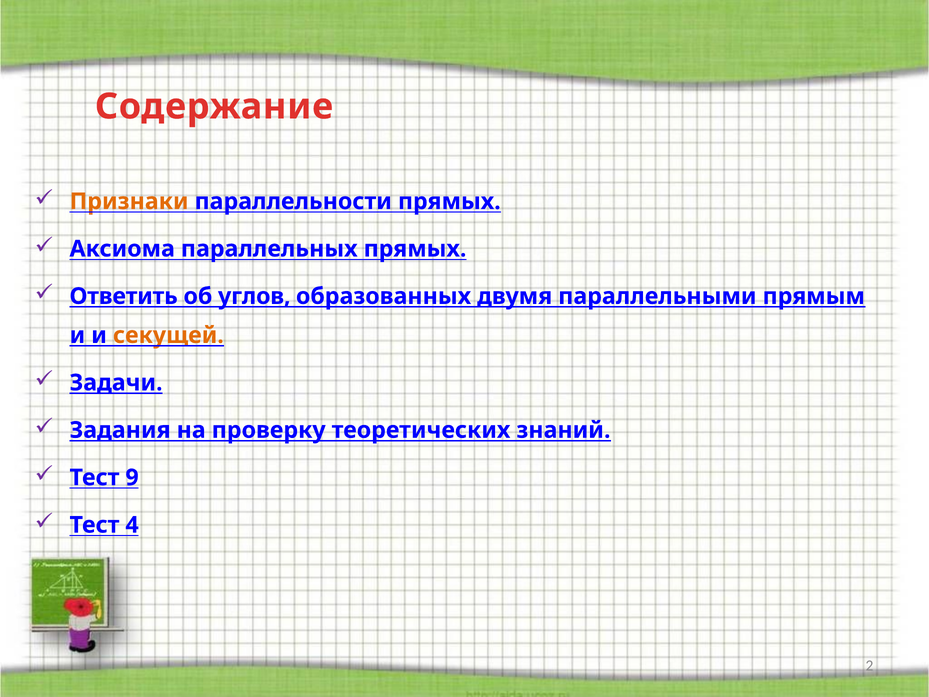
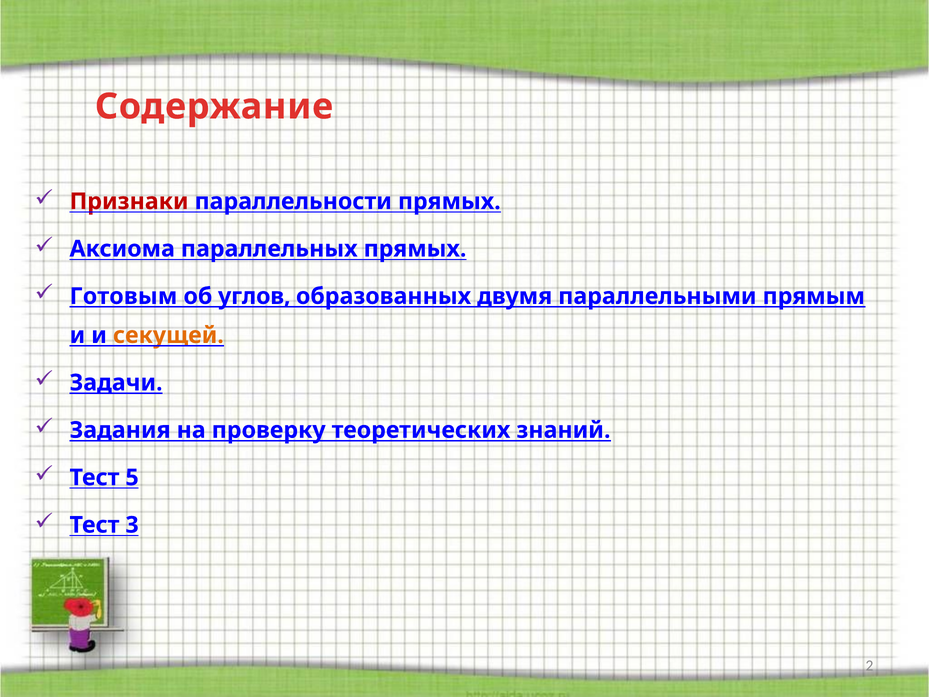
Признаки colour: orange -> red
Ответить: Ответить -> Готовым
9: 9 -> 5
4: 4 -> 3
